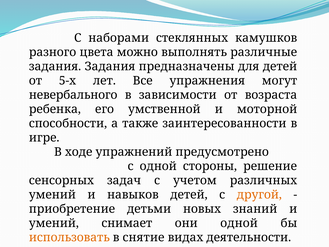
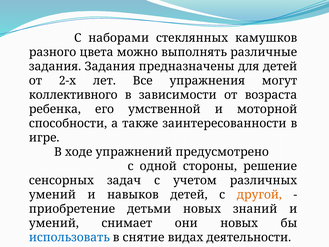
5-х: 5-х -> 2-х
невербального: невербального -> коллективного
они одной: одной -> новых
использовать colour: orange -> blue
